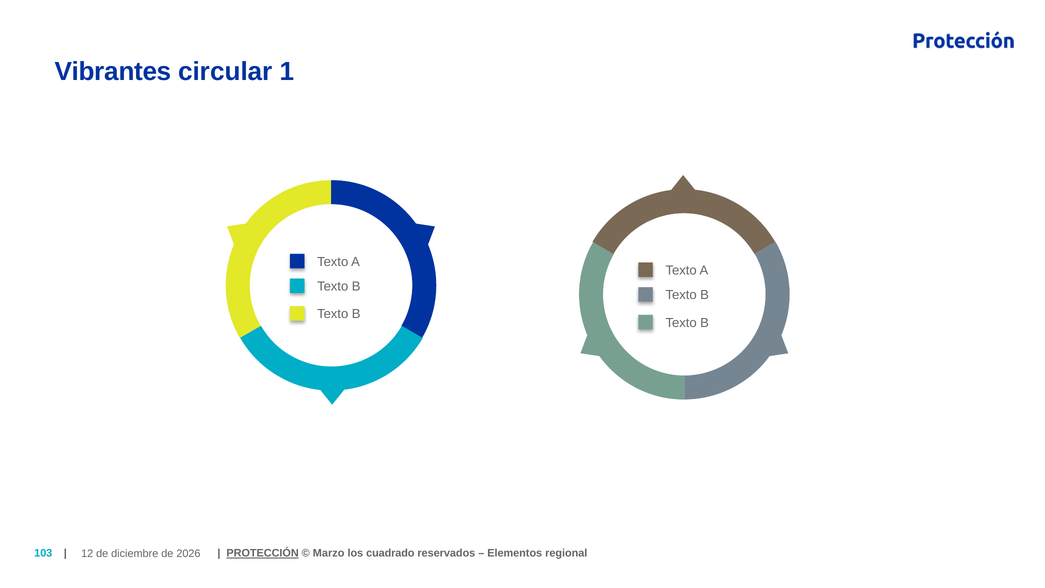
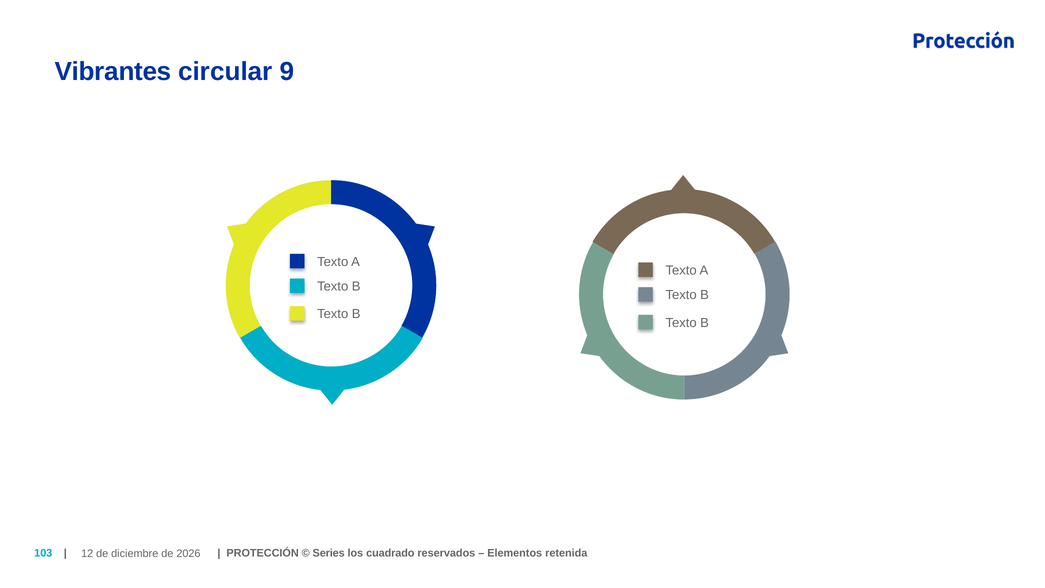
1: 1 -> 9
PROTECCIÓN underline: present -> none
Marzo: Marzo -> Series
regional: regional -> retenida
